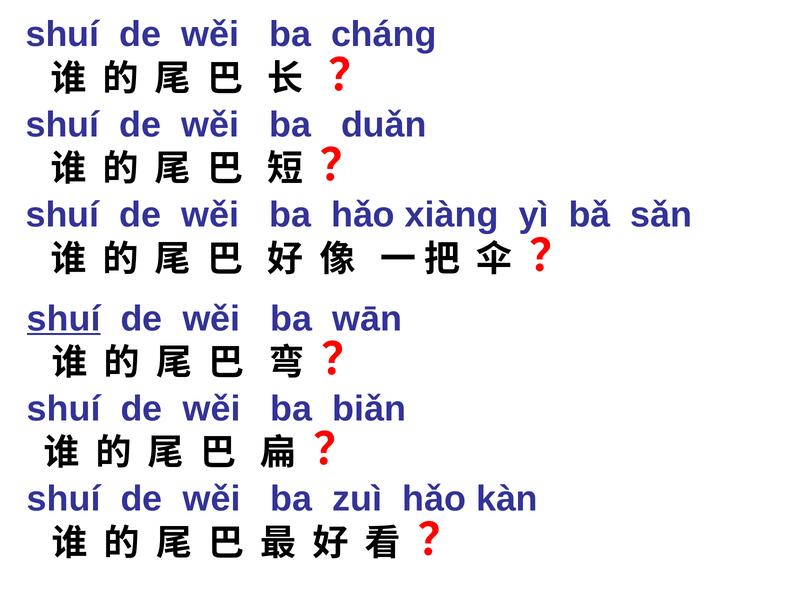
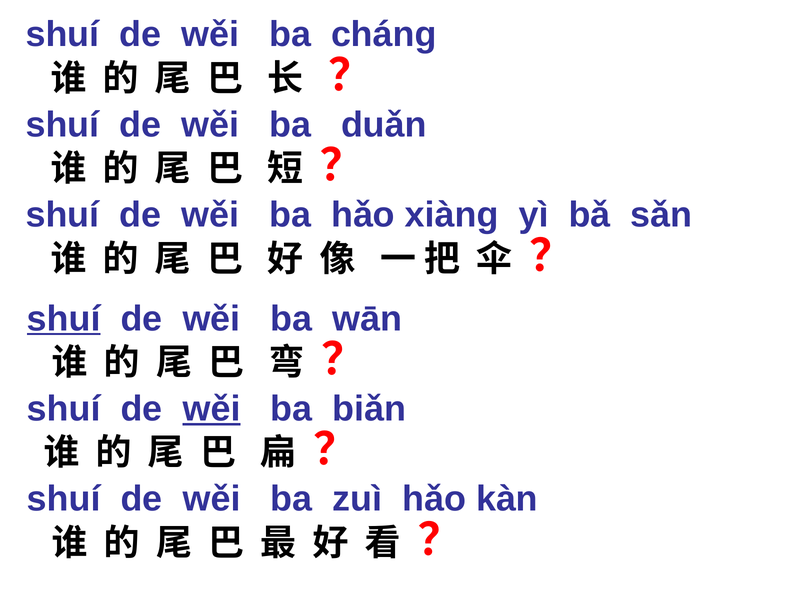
wěi at (212, 409) underline: none -> present
